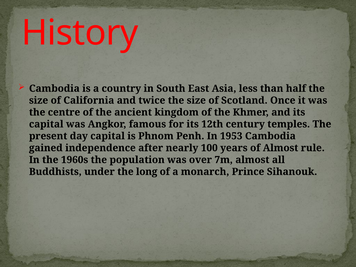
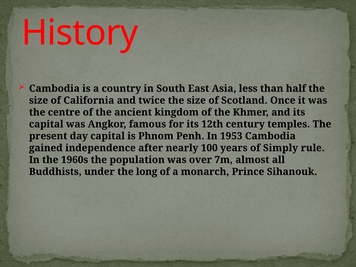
of Almost: Almost -> Simply
